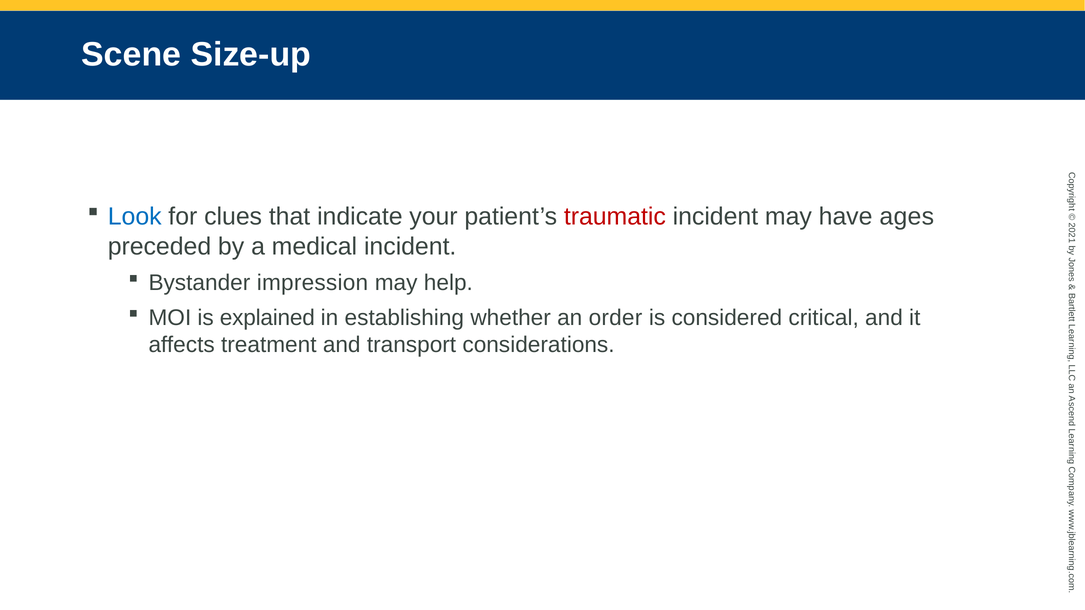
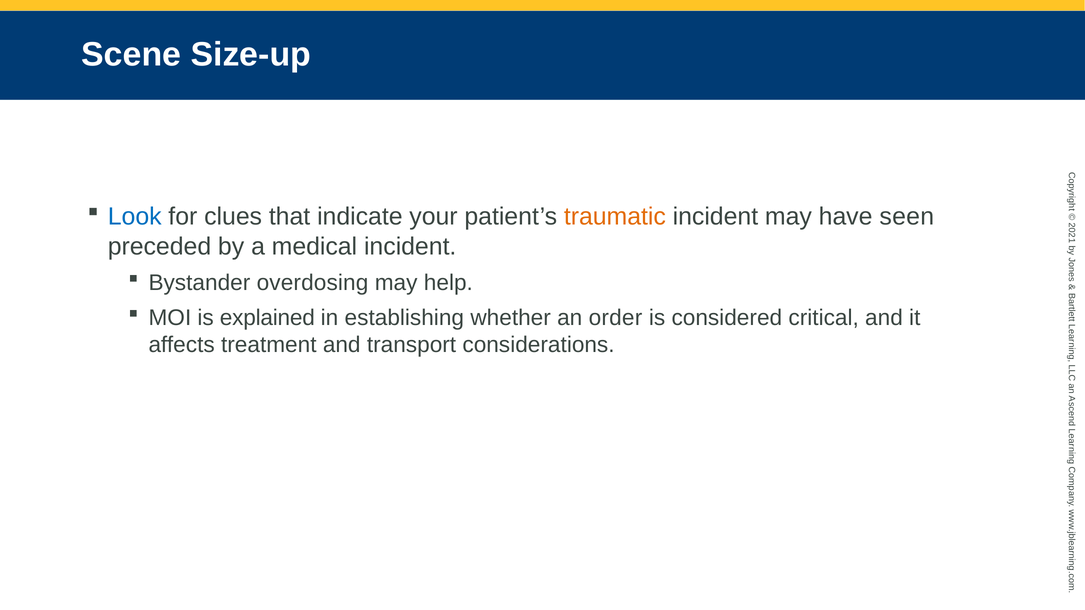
traumatic colour: red -> orange
ages: ages -> seen
impression: impression -> overdosing
